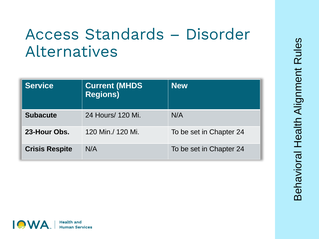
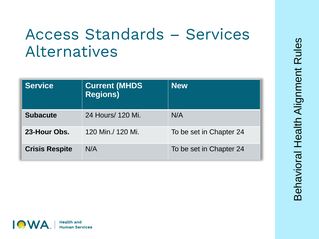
Disorder: Disorder -> Services
